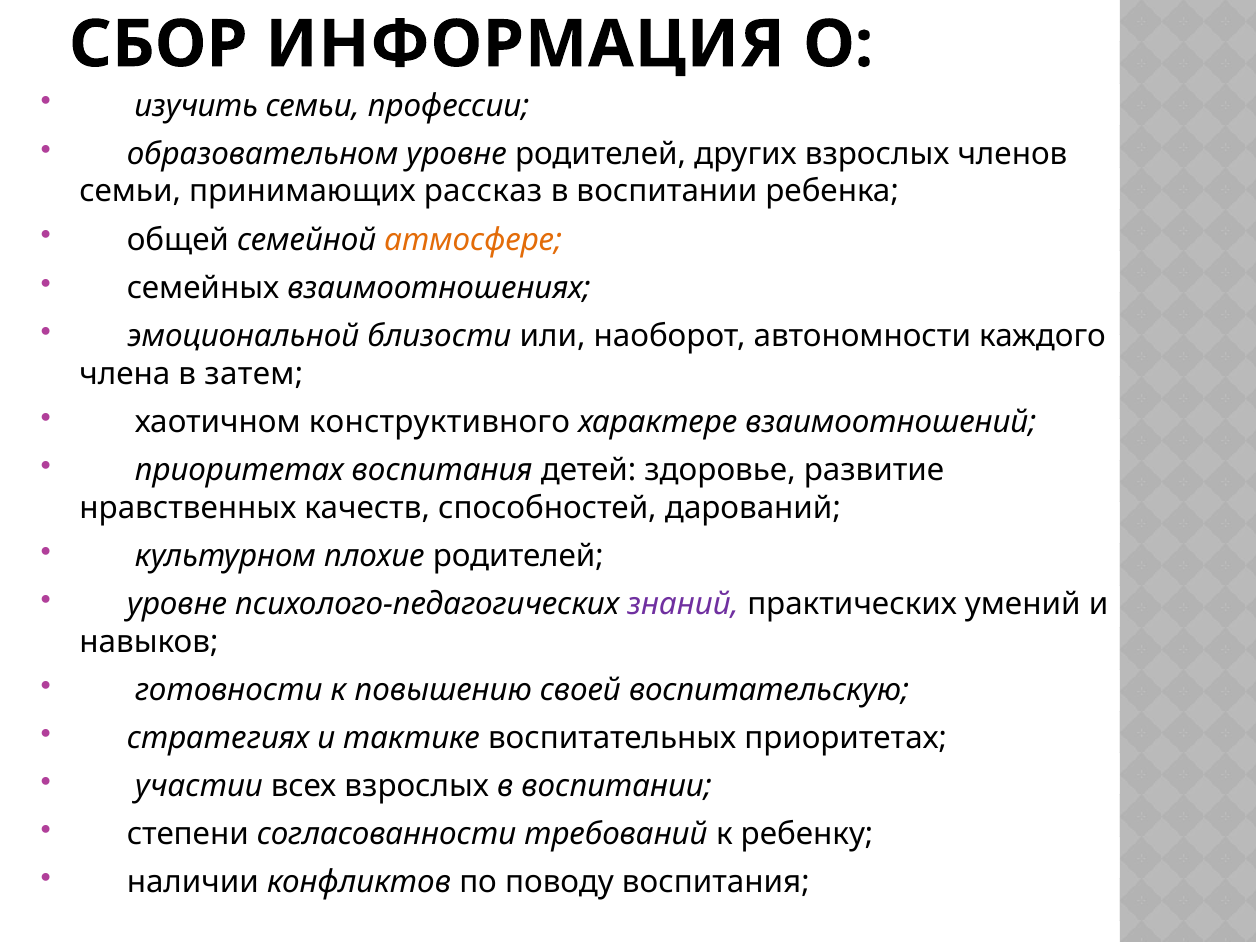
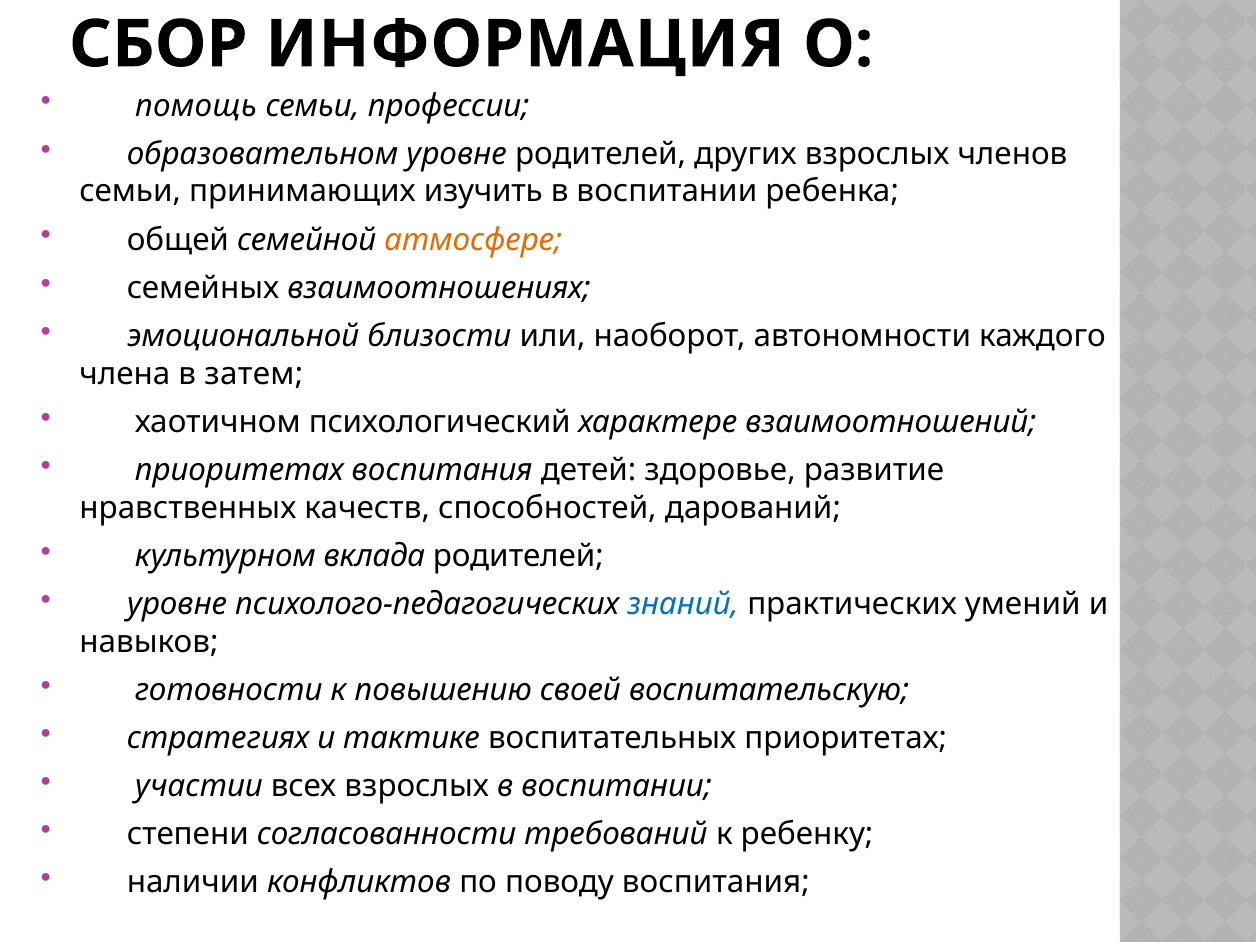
изучить: изучить -> помощь
рассказ: рассказ -> изучить
конструктивного: конструктивного -> психологический
плохие: плохие -> вклада
знаний colour: purple -> blue
